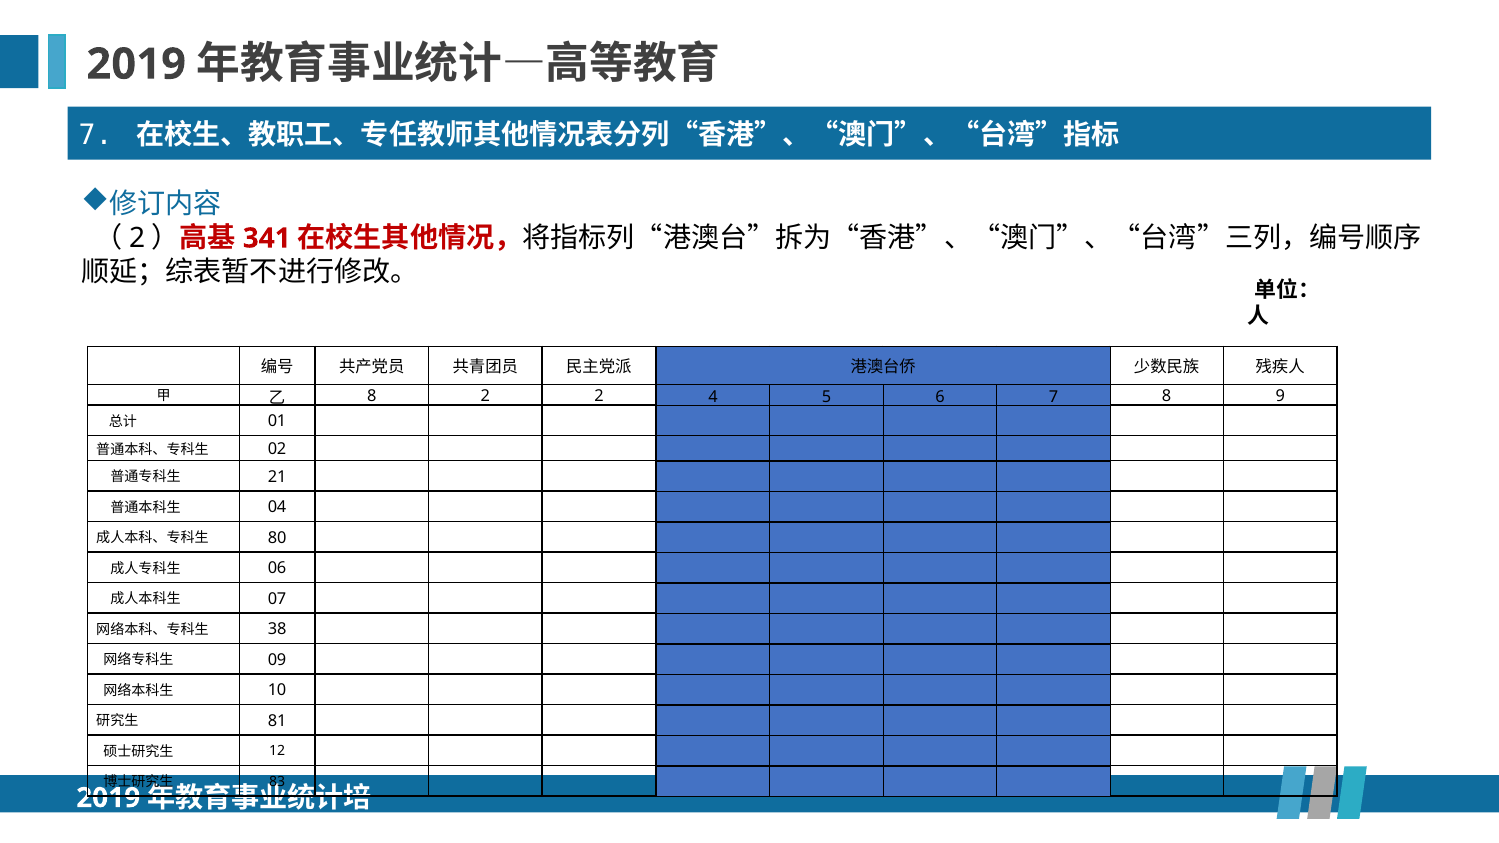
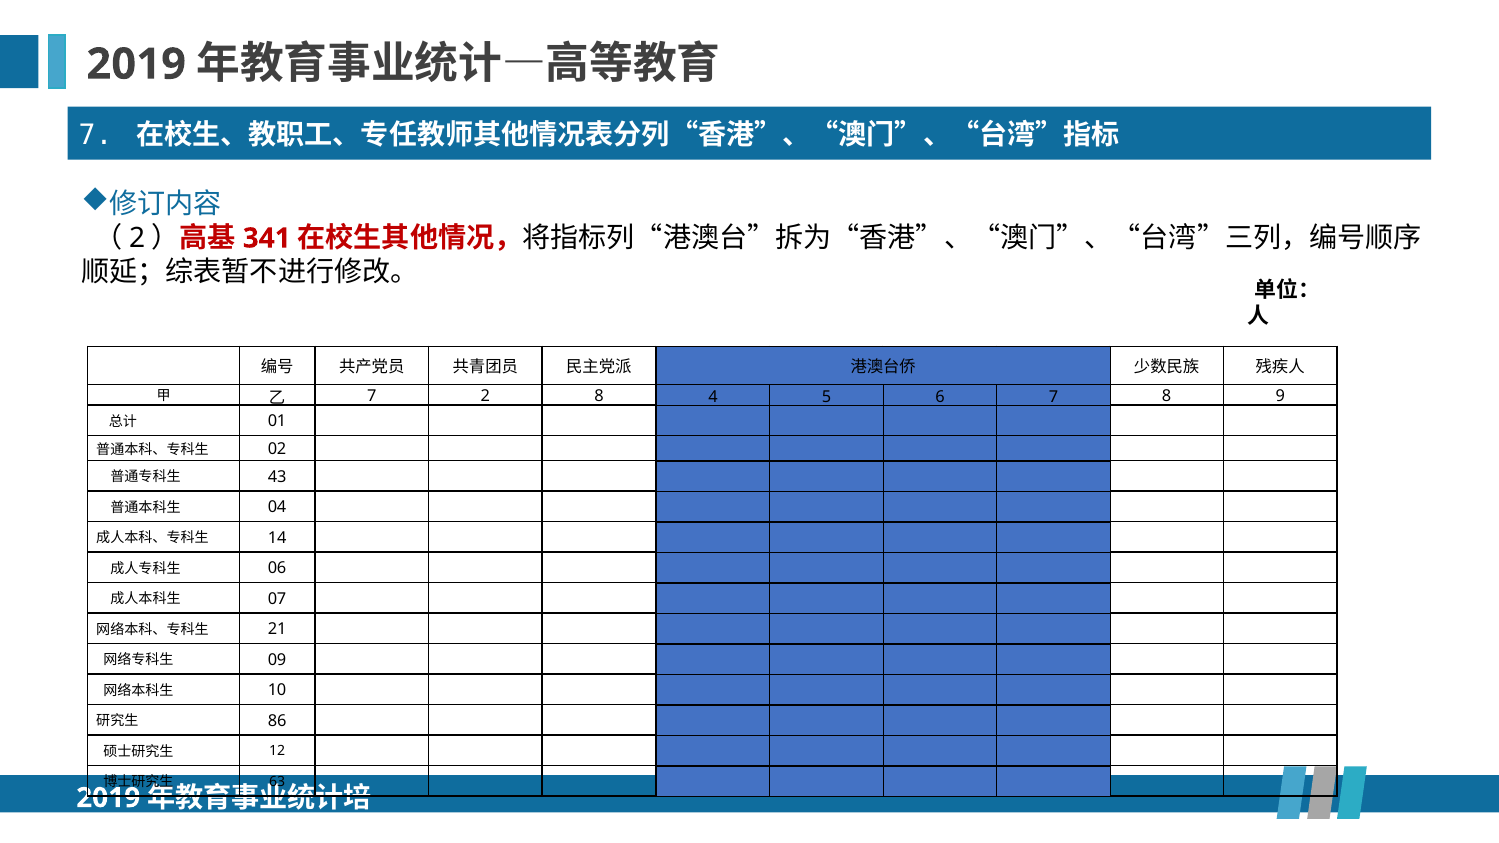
8 at (372, 396): 8 -> 7
2 2: 2 -> 8
21: 21 -> 43
80: 80 -> 14
38: 38 -> 21
81: 81 -> 86
83: 83 -> 63
